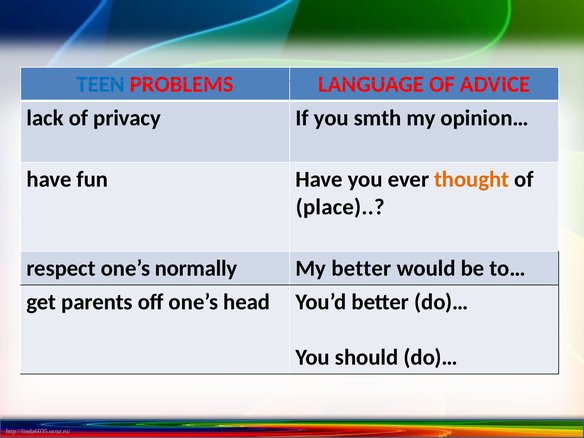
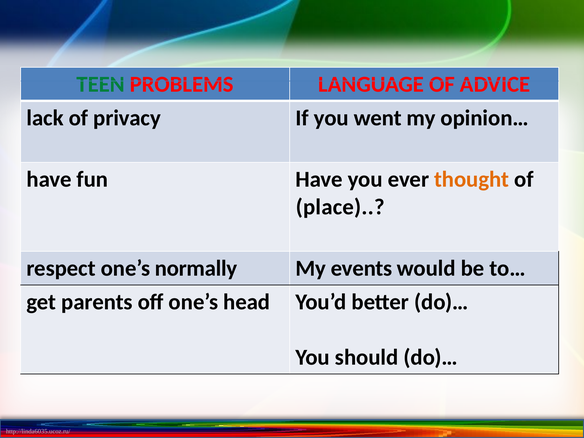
TEEN colour: blue -> green
smth: smth -> went
My better: better -> events
